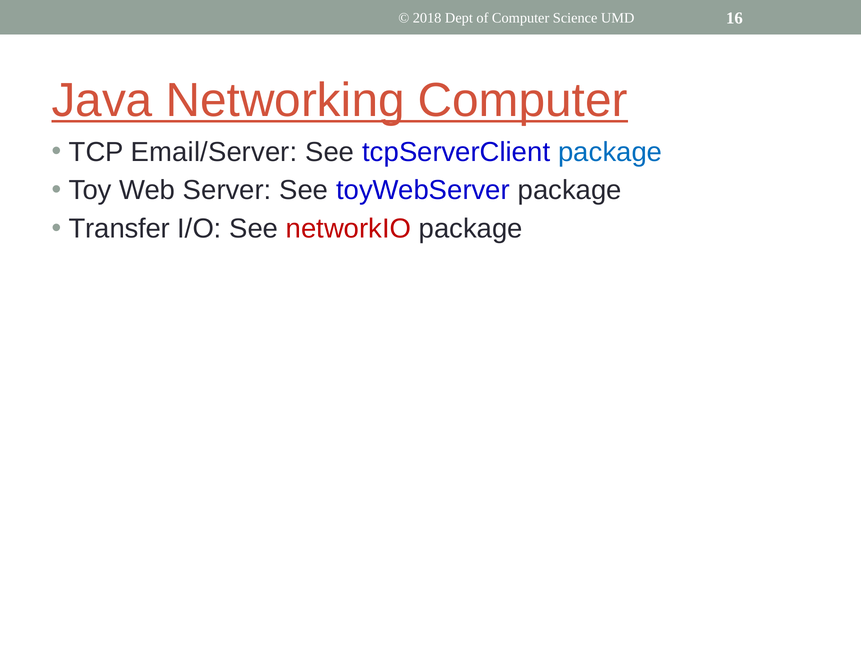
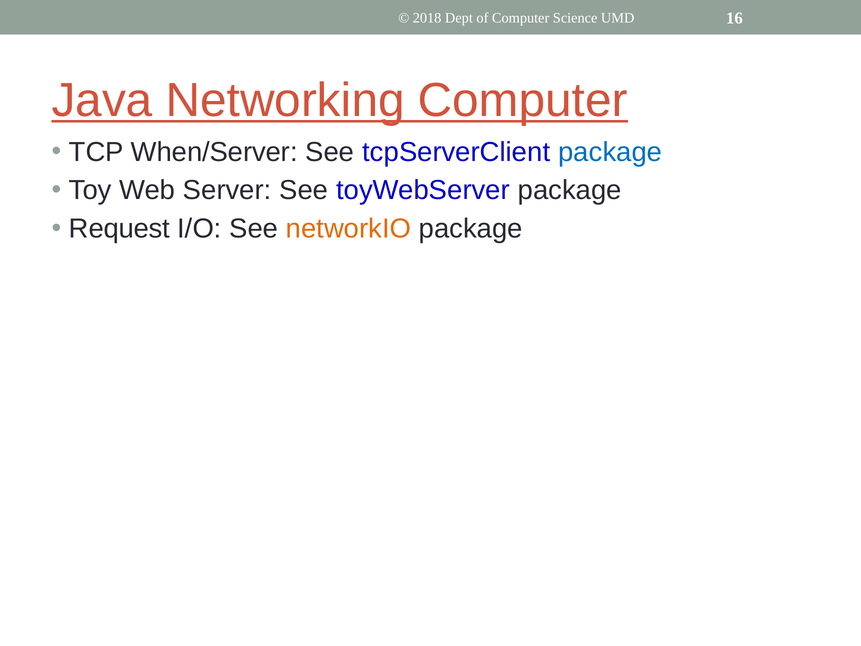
Email/Server: Email/Server -> When/Server
Transfer: Transfer -> Request
networkIO colour: red -> orange
